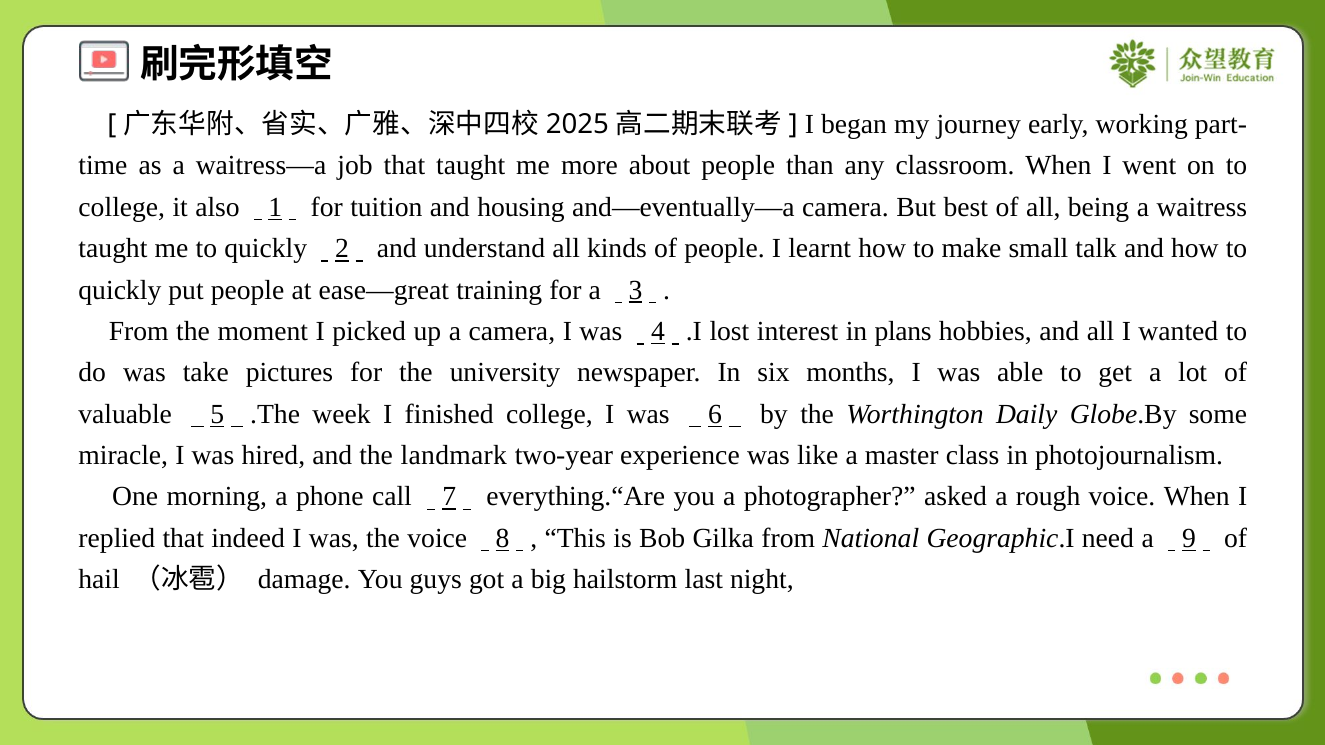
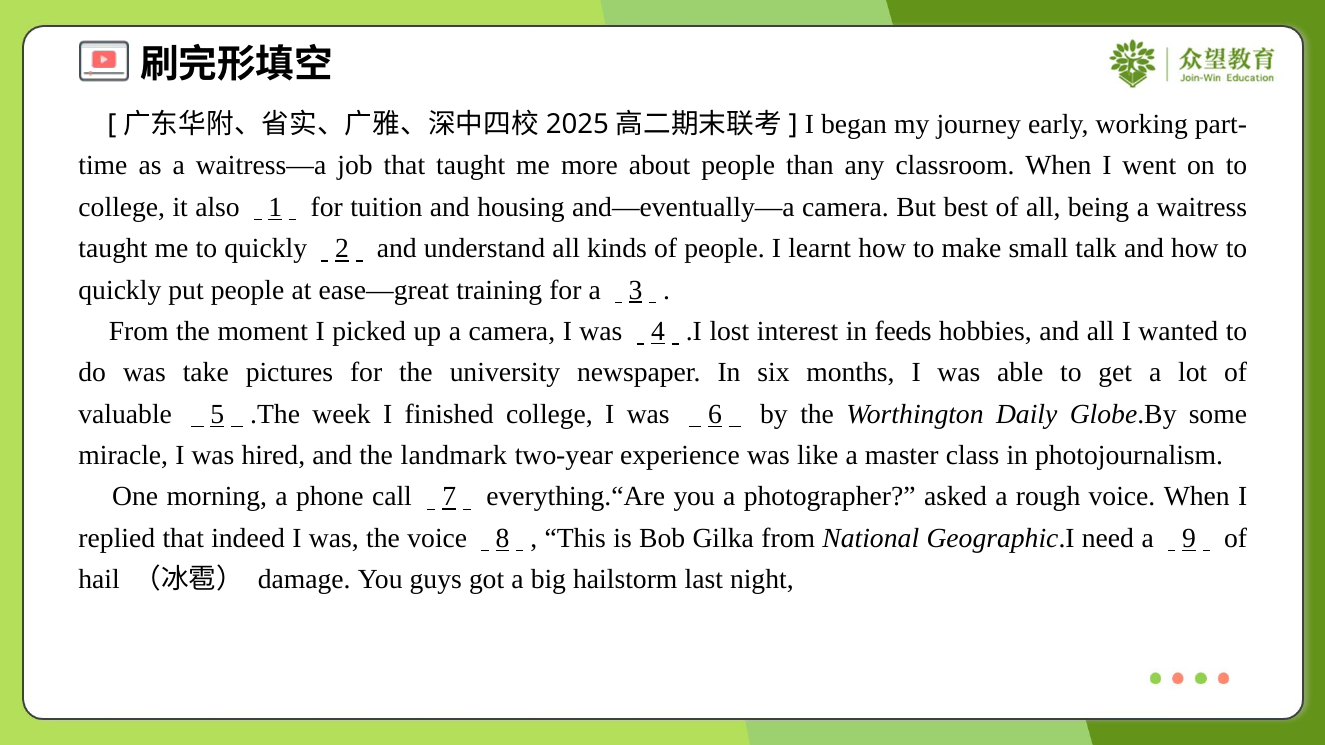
plans: plans -> feeds
